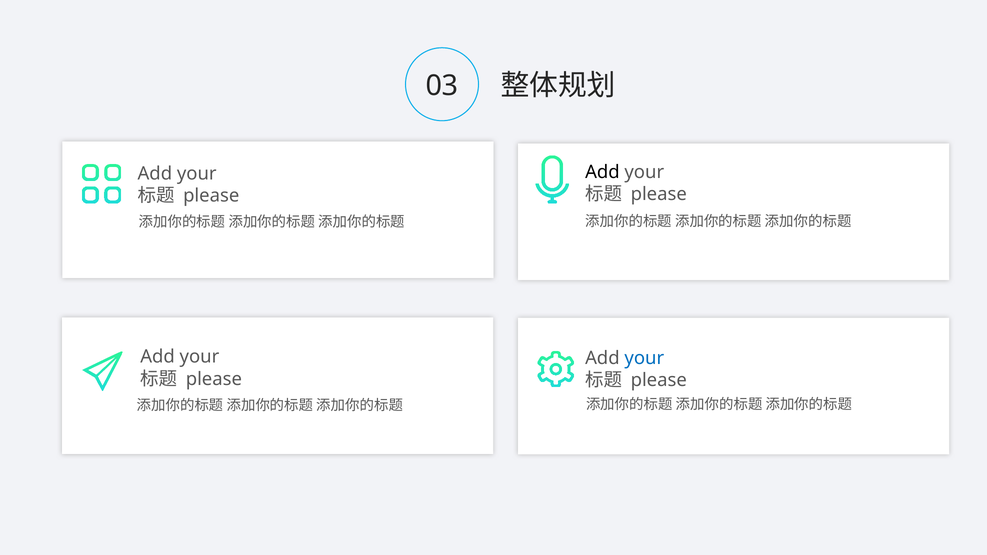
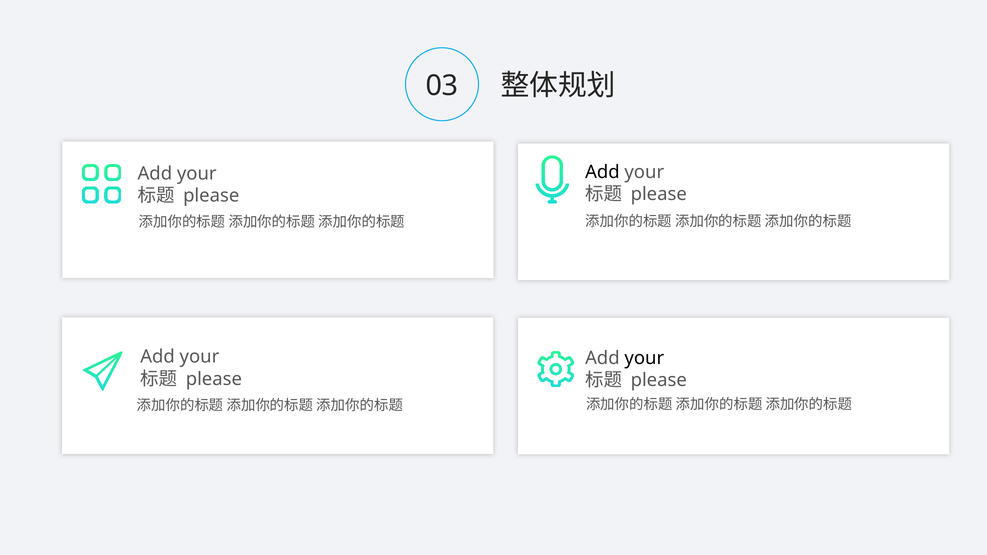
your at (644, 358) colour: blue -> black
